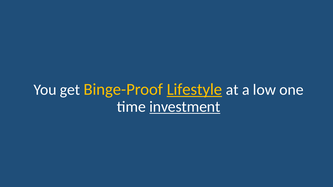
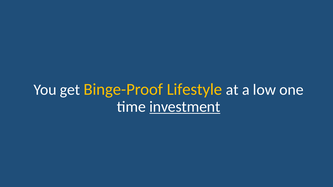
Lifestyle underline: present -> none
